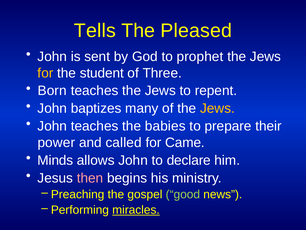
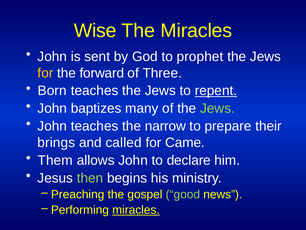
Tells: Tells -> Wise
The Pleased: Pleased -> Miracles
student: student -> forward
repent underline: none -> present
Jews at (217, 108) colour: yellow -> light green
babies: babies -> narrow
power: power -> brings
Minds: Minds -> Them
then colour: pink -> light green
